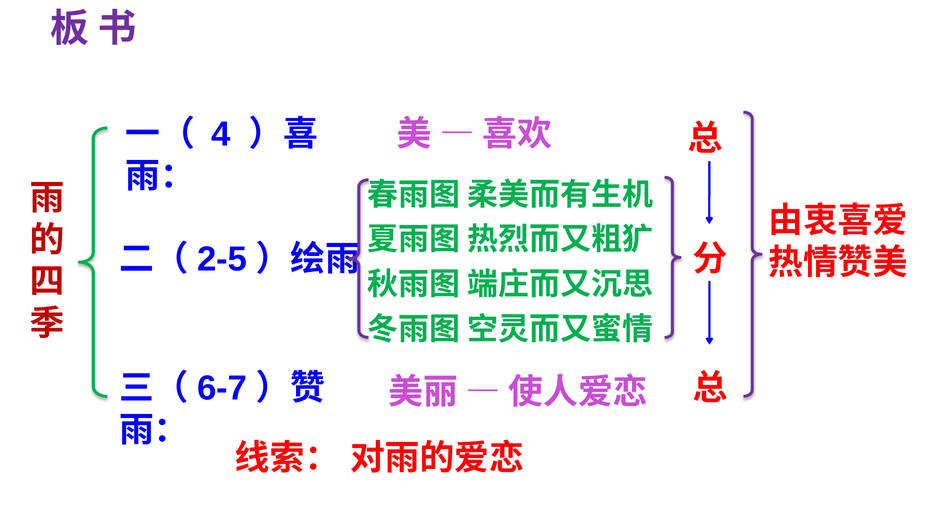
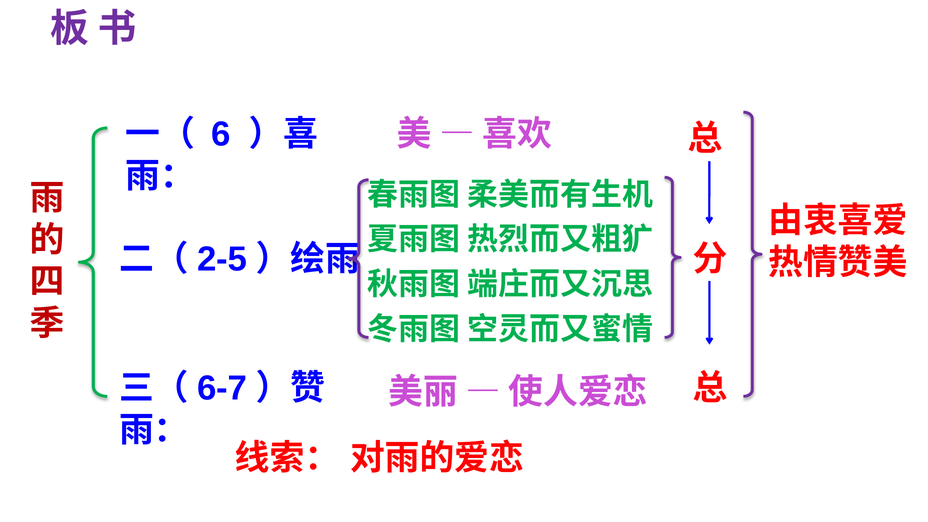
4: 4 -> 6
